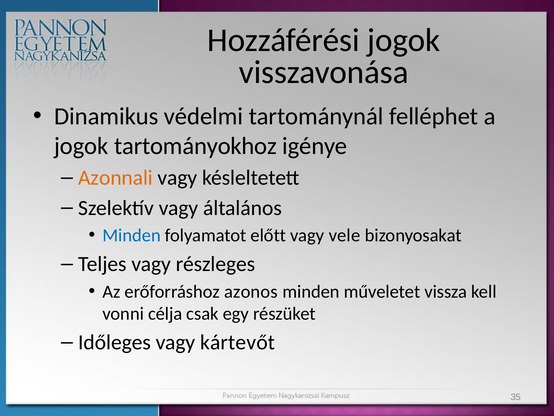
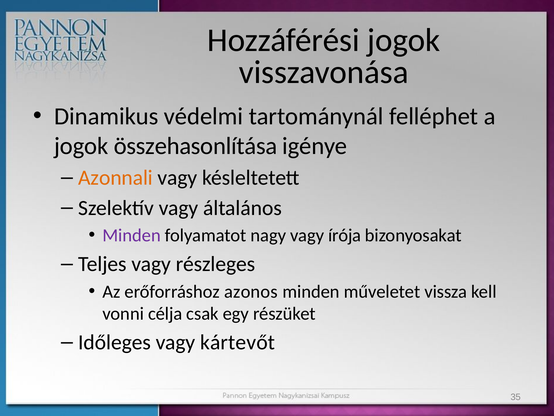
tartományokhoz: tartományokhoz -> összehasonlítása
Minden at (132, 235) colour: blue -> purple
előtt: előtt -> nagy
vele: vele -> írója
